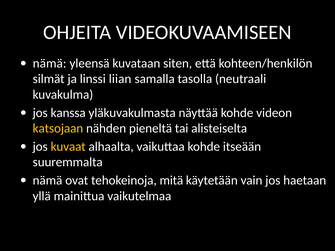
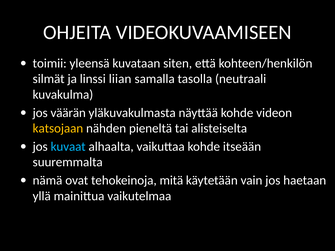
nämä at (50, 63): nämä -> toimii
kanssa: kanssa -> väärän
kuvaat colour: yellow -> light blue
